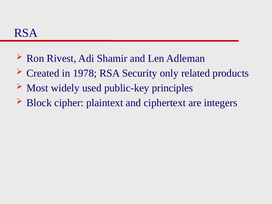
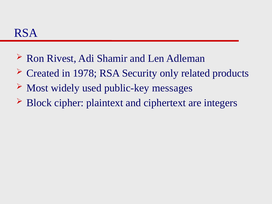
principles: principles -> messages
